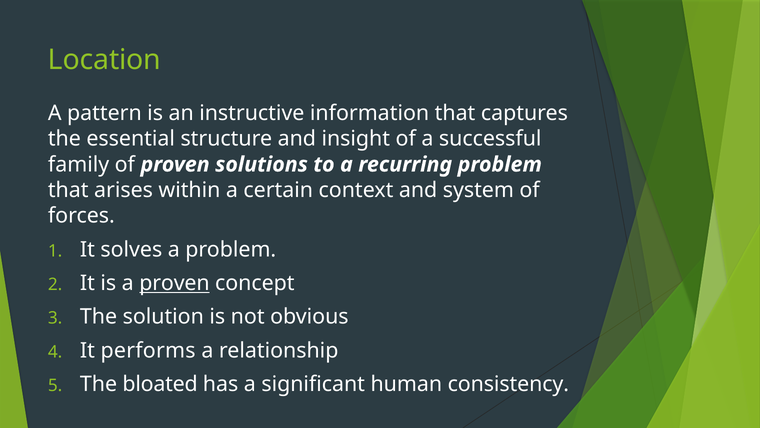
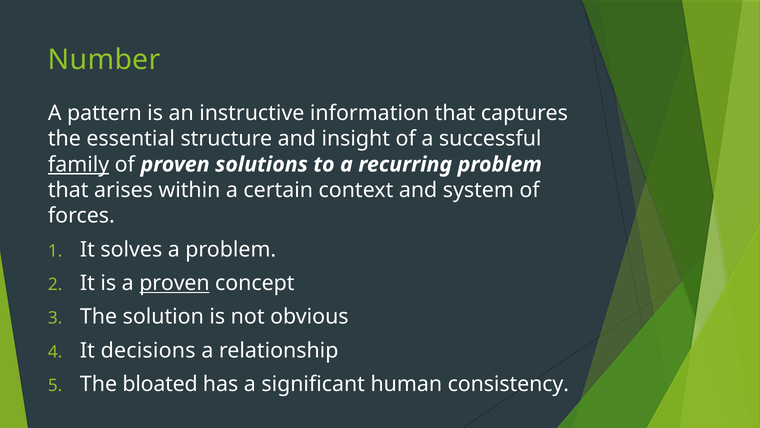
Location: Location -> Number
family underline: none -> present
performs: performs -> decisions
